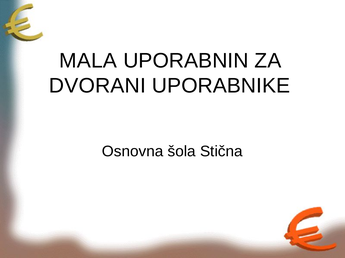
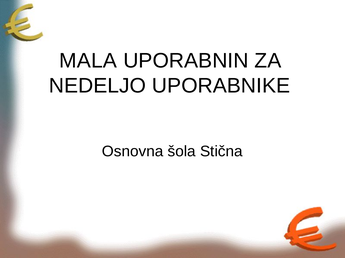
DVORANI: DVORANI -> NEDELJO
